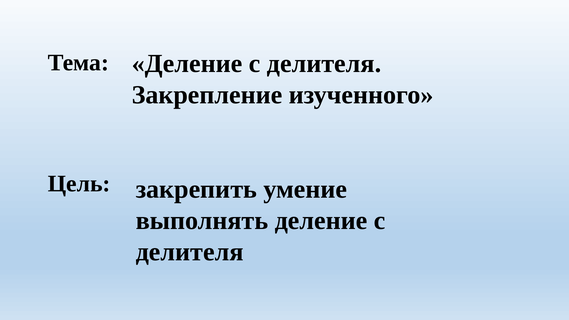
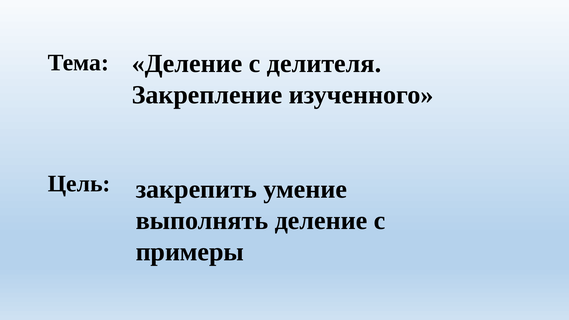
делителя at (190, 252): делителя -> примеры
